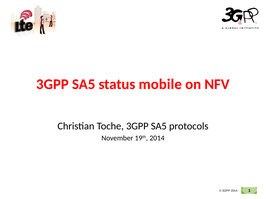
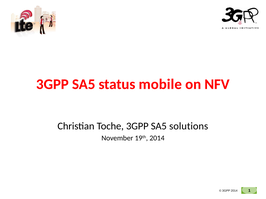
protocols: protocols -> solutions
